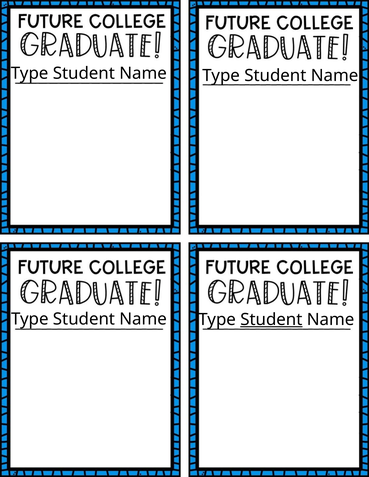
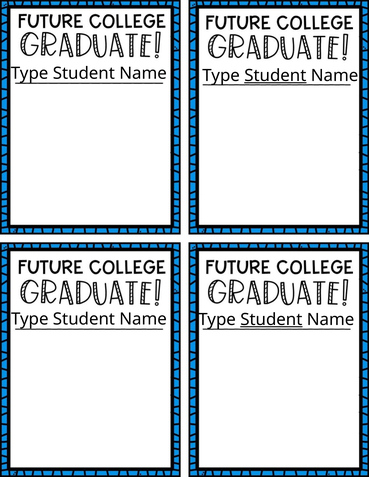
Student at (275, 76) underline: none -> present
